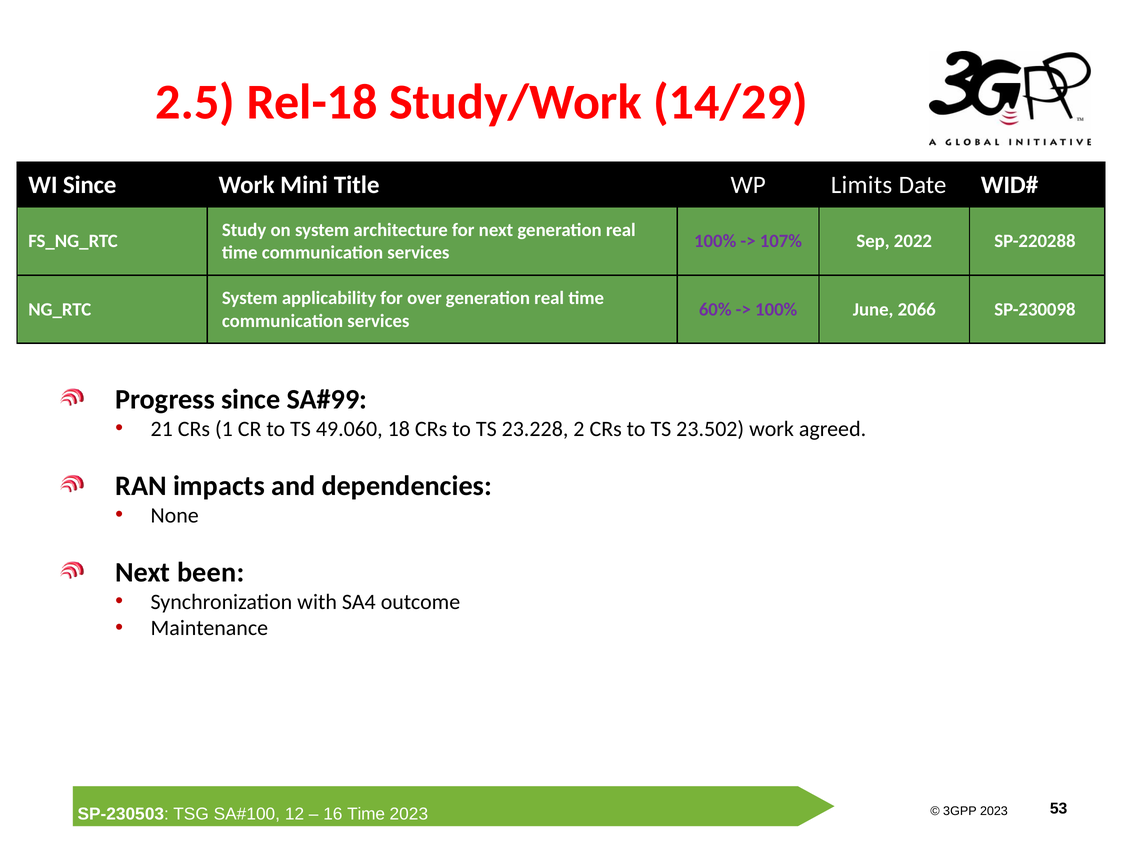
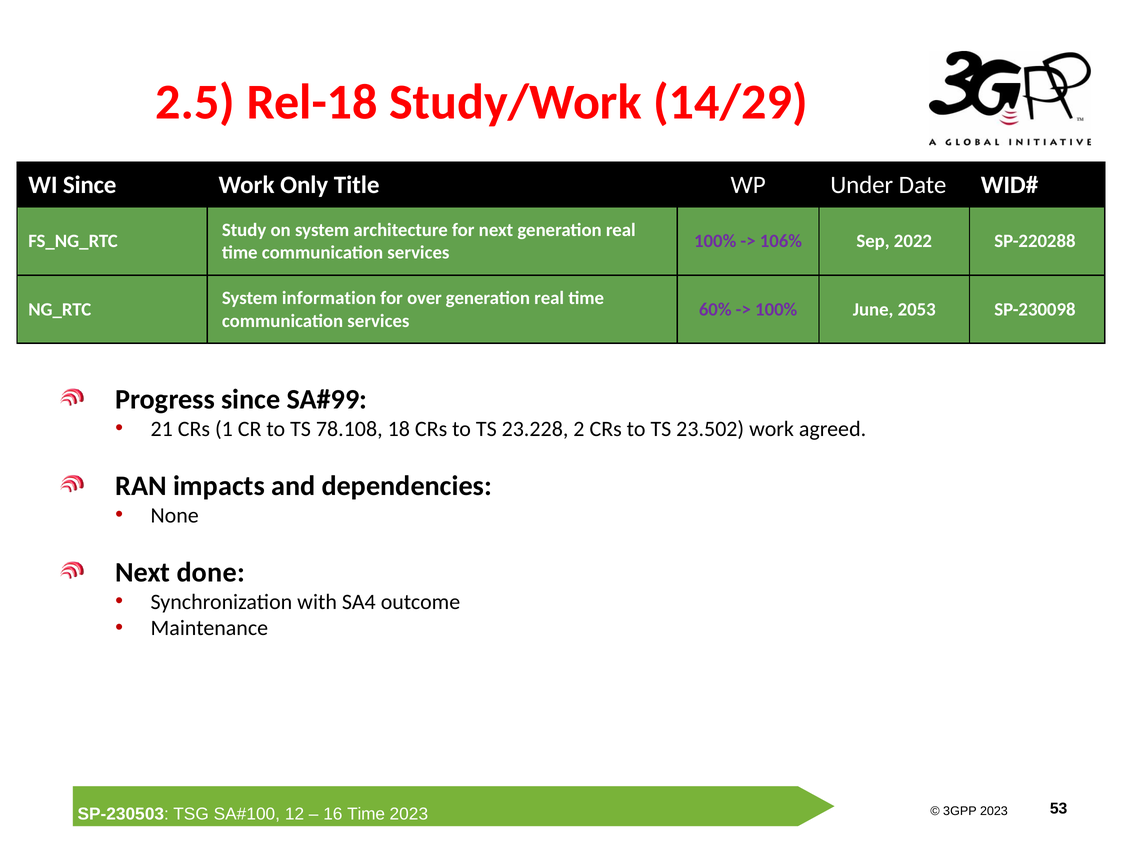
Mini: Mini -> Only
Limits: Limits -> Under
107%: 107% -> 106%
applicability: applicability -> information
2066: 2066 -> 2053
49.060: 49.060 -> 78.108
been: been -> done
